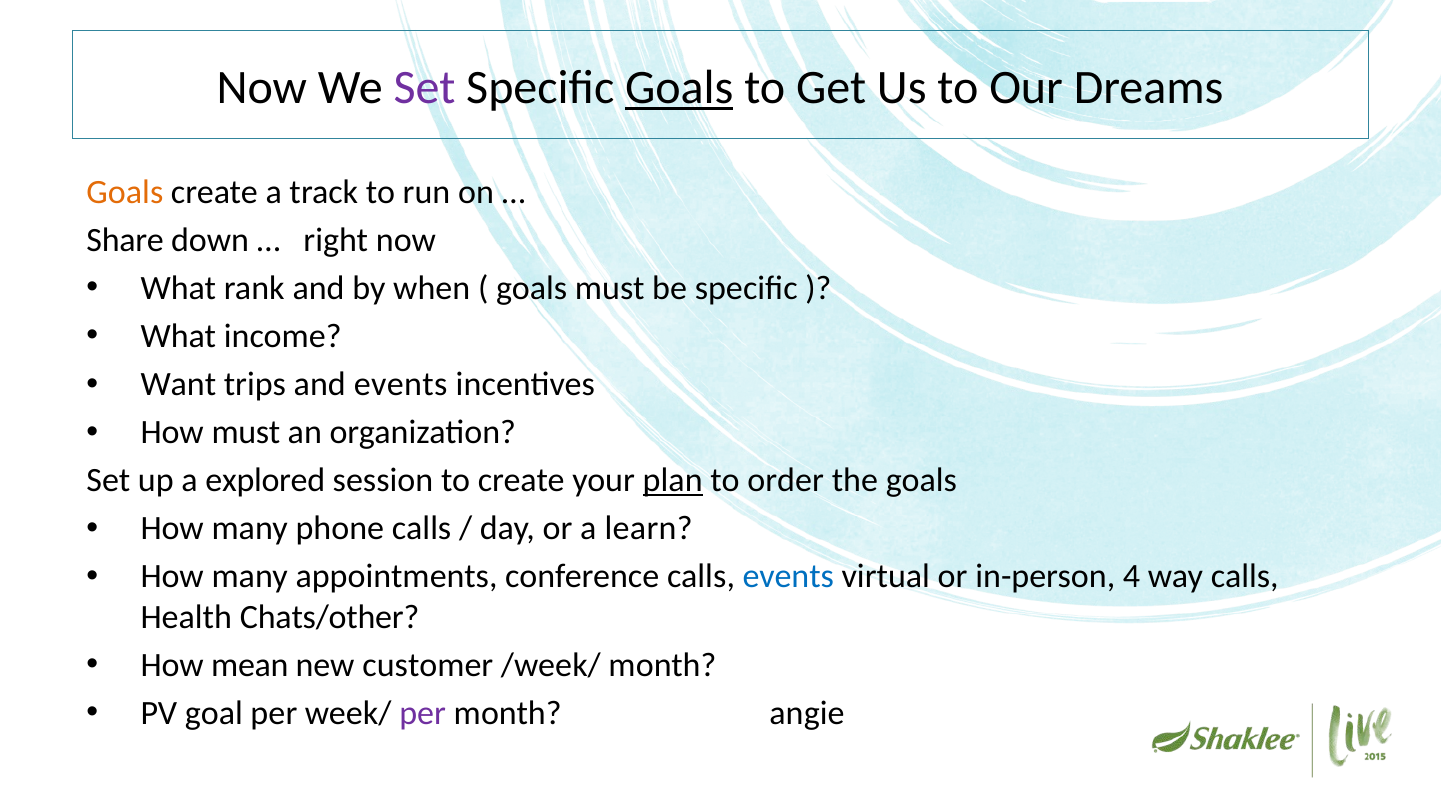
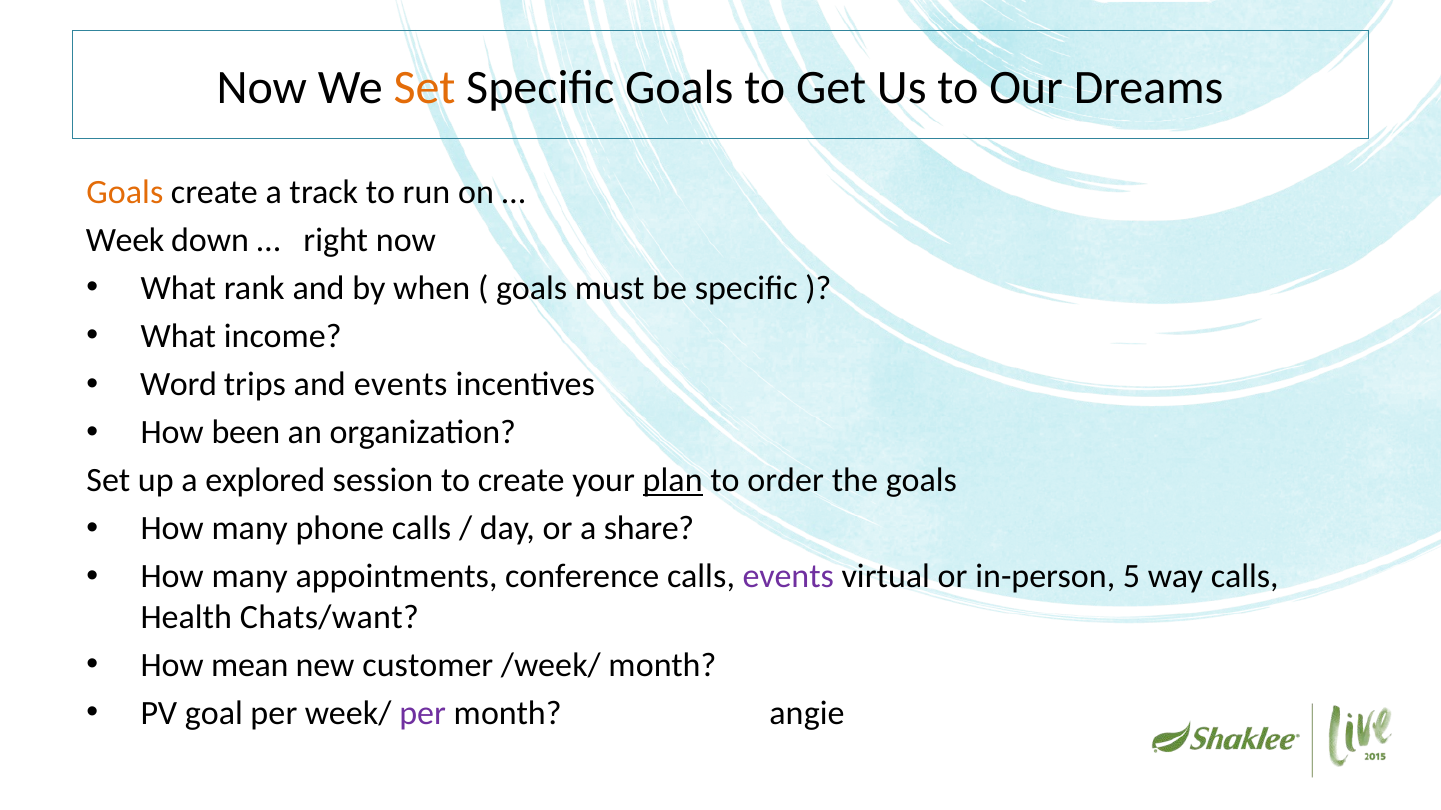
Set at (425, 88) colour: purple -> orange
Goals at (679, 88) underline: present -> none
Share: Share -> Week
Want: Want -> Word
How must: must -> been
learn: learn -> share
events at (788, 577) colour: blue -> purple
4: 4 -> 5
Chats/other: Chats/other -> Chats/want
